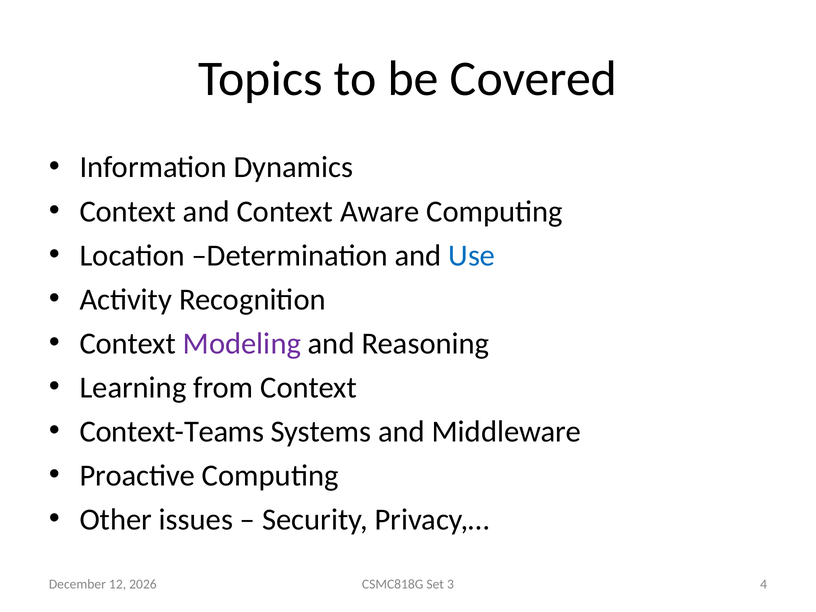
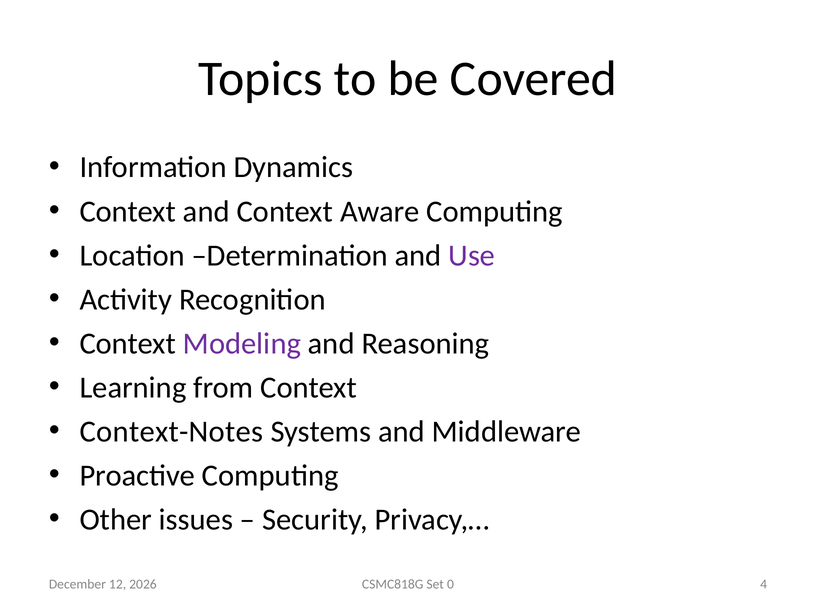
Use colour: blue -> purple
Context-Teams: Context-Teams -> Context-Notes
3: 3 -> 0
